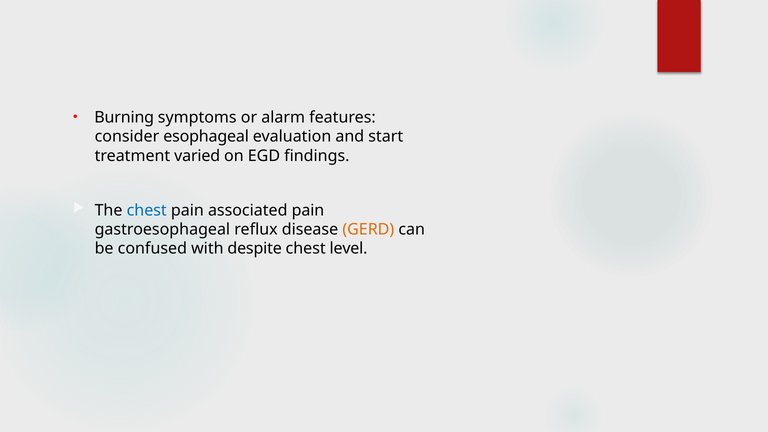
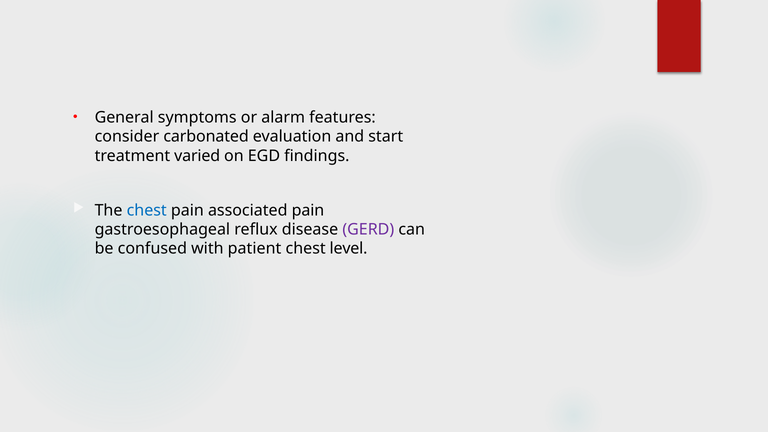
Burning: Burning -> General
esophageal: esophageal -> carbonated
GERD colour: orange -> purple
despite: despite -> patient
